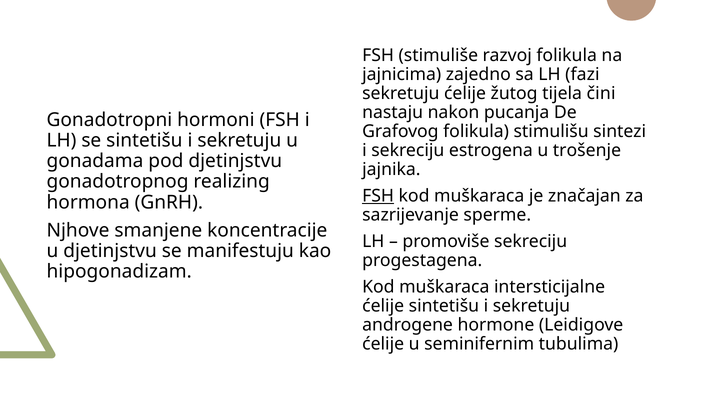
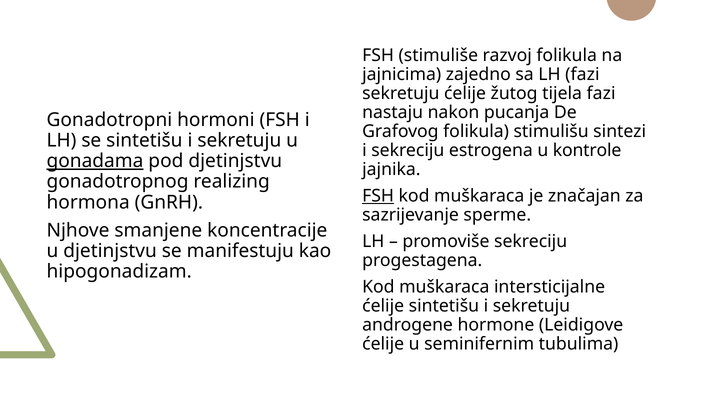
tijela čini: čini -> fazi
trošenje: trošenje -> kontrole
gonadama underline: none -> present
